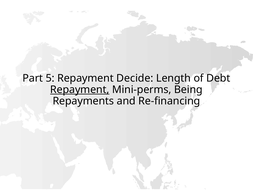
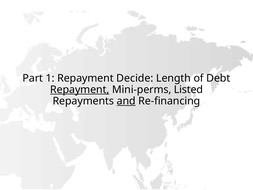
5: 5 -> 1
Being: Being -> Listed
and underline: none -> present
